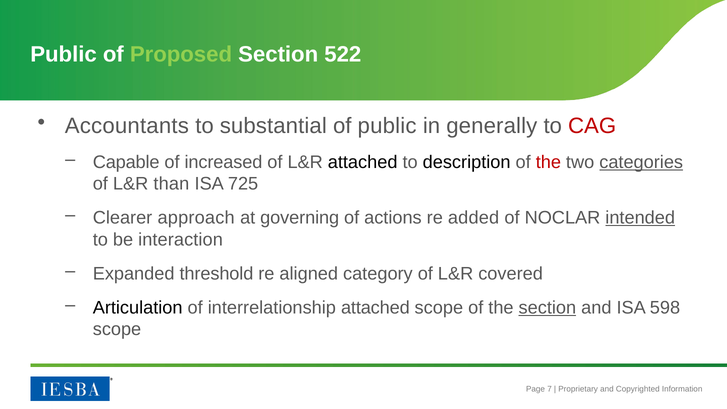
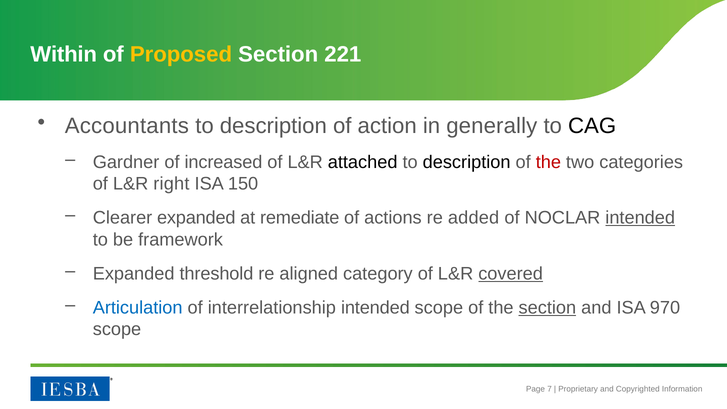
Public at (64, 55): Public -> Within
Proposed colour: light green -> yellow
522: 522 -> 221
substantial at (273, 126): substantial -> description
of public: public -> action
CAG colour: red -> black
Capable: Capable -> Gardner
categories underline: present -> none
than: than -> right
725: 725 -> 150
Clearer approach: approach -> expanded
governing: governing -> remediate
interaction: interaction -> framework
covered underline: none -> present
Articulation colour: black -> blue
interrelationship attached: attached -> intended
598: 598 -> 970
